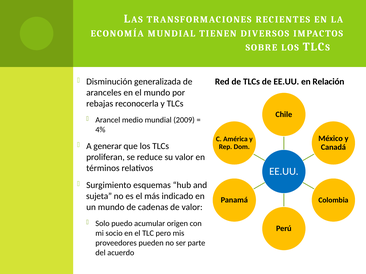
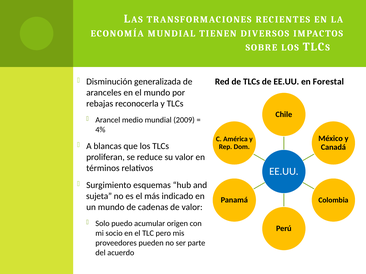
Relación: Relación -> Forestal
generar: generar -> blancas
